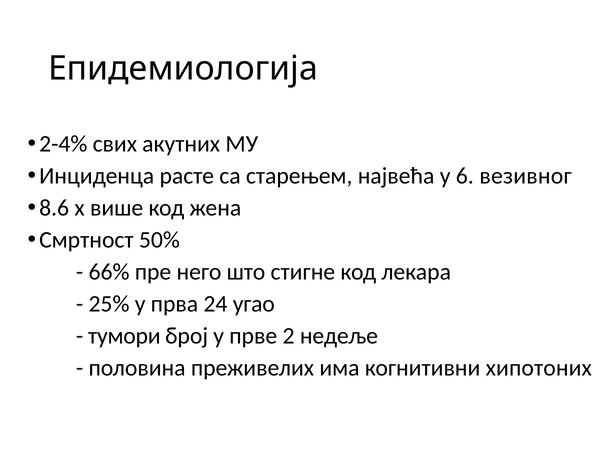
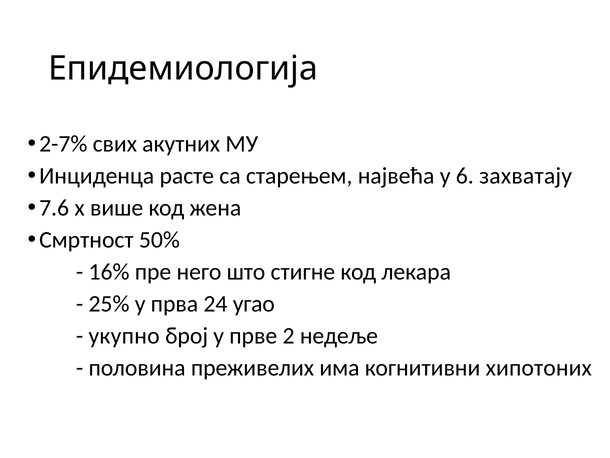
2-4%: 2-4% -> 2-7%
везивног: везивног -> захватају
8.6: 8.6 -> 7.6
66%: 66% -> 16%
тумори: тумори -> укупно
